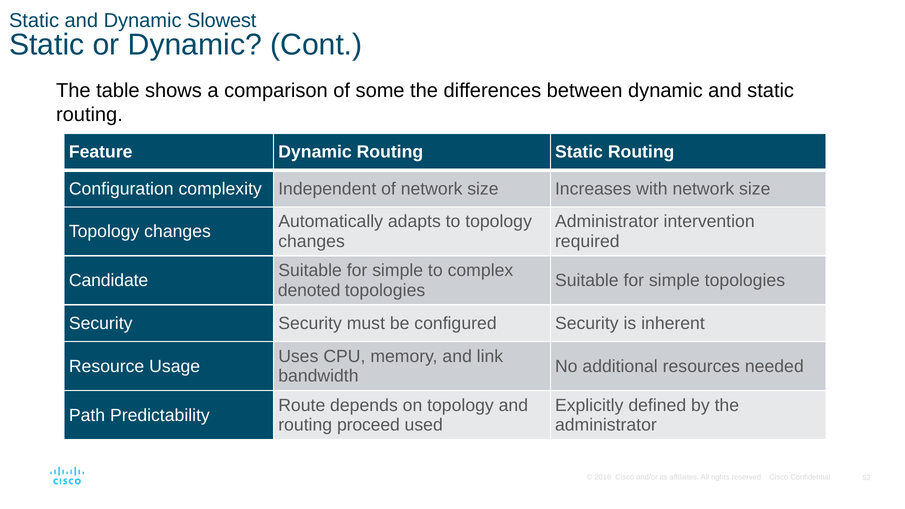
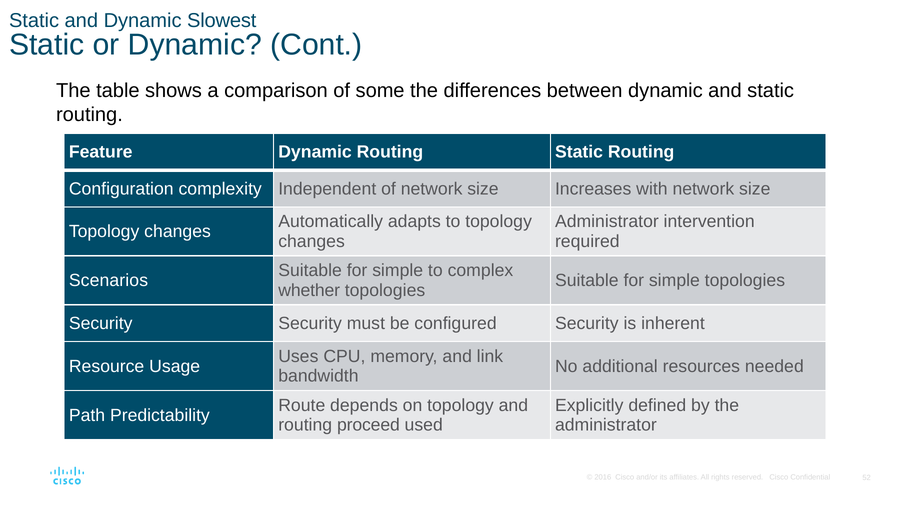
Candidate: Candidate -> Scenarios
denoted: denoted -> whether
